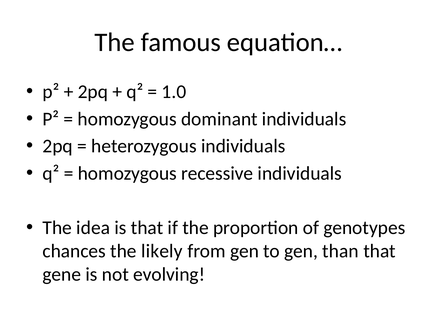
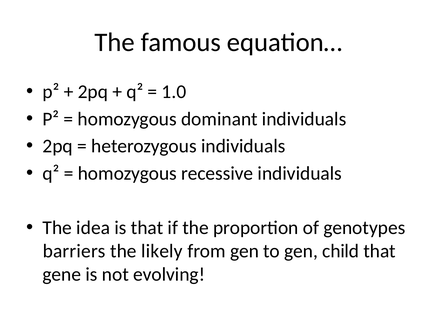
chances: chances -> barriers
than: than -> child
